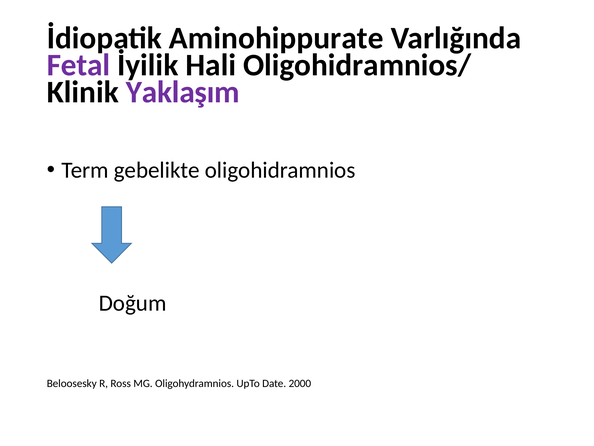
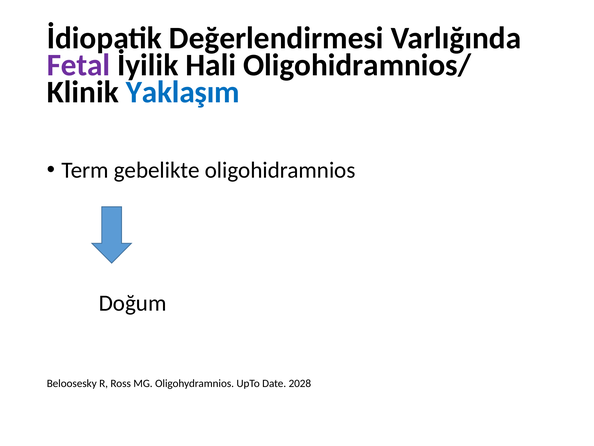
Aminohippurate: Aminohippurate -> Değerlendirmesi
Yaklaşım colour: purple -> blue
2000: 2000 -> 2028
